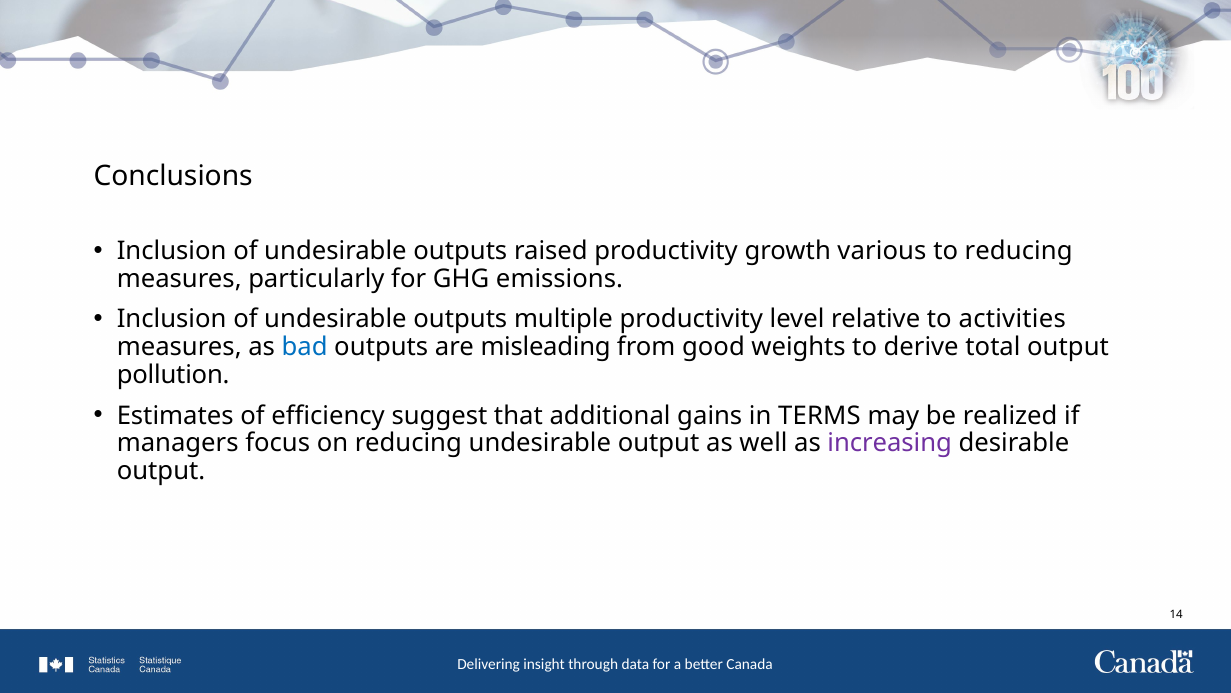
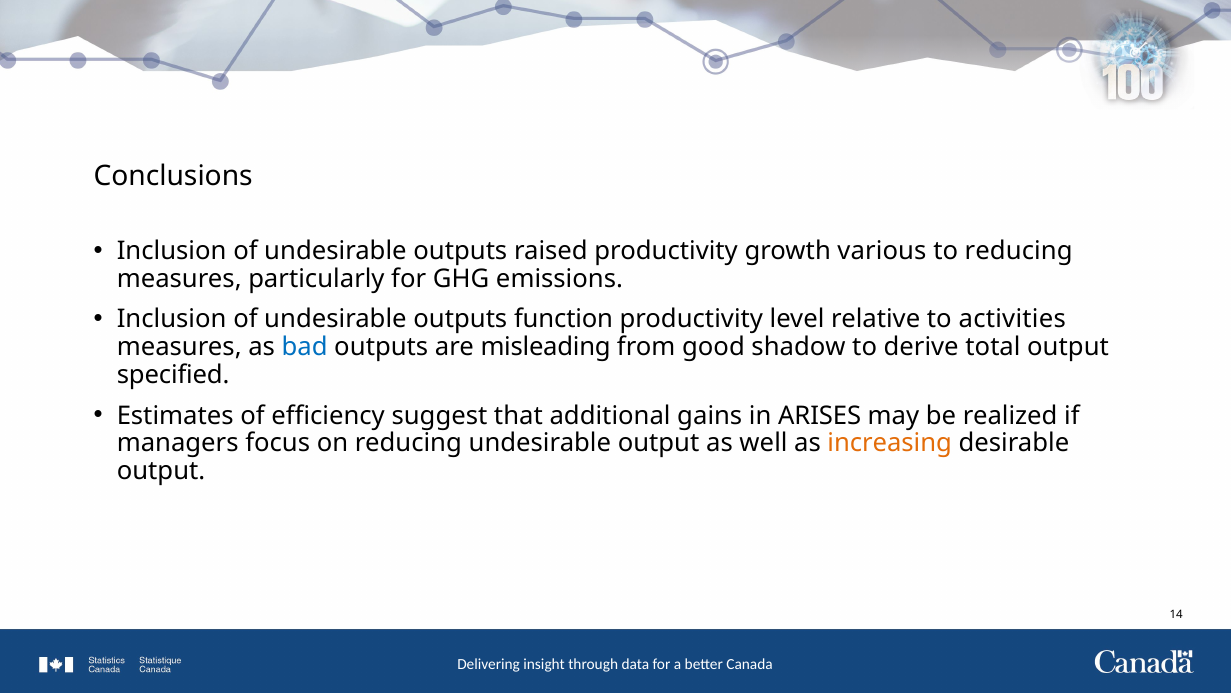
multiple: multiple -> function
weights: weights -> shadow
pollution: pollution -> specified
TERMS: TERMS -> ARISES
increasing colour: purple -> orange
